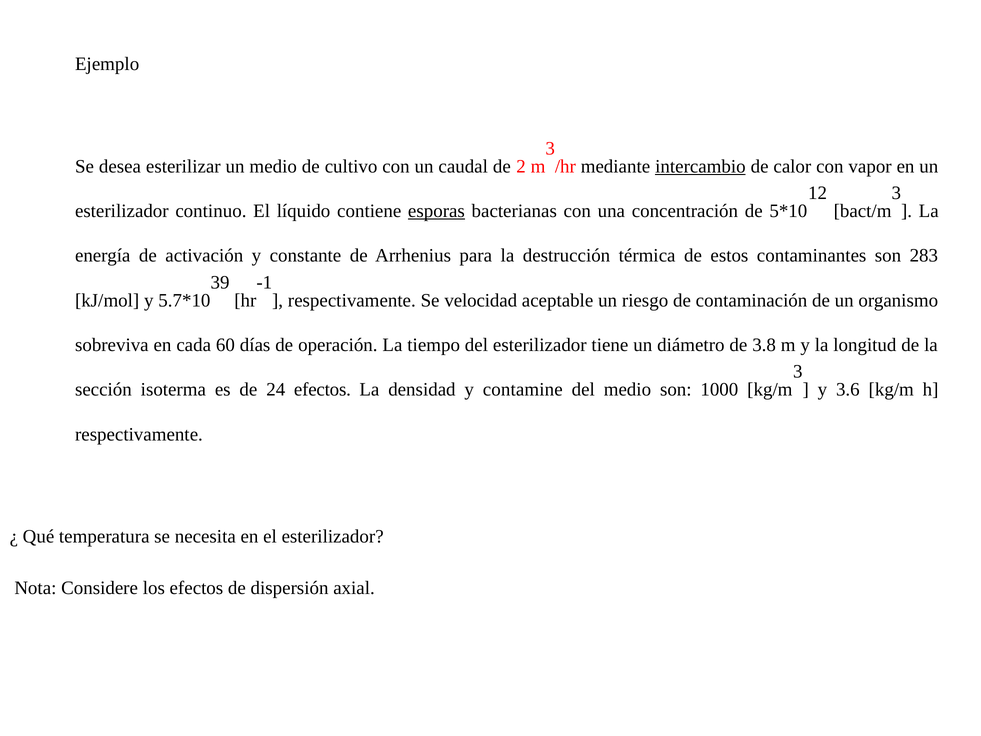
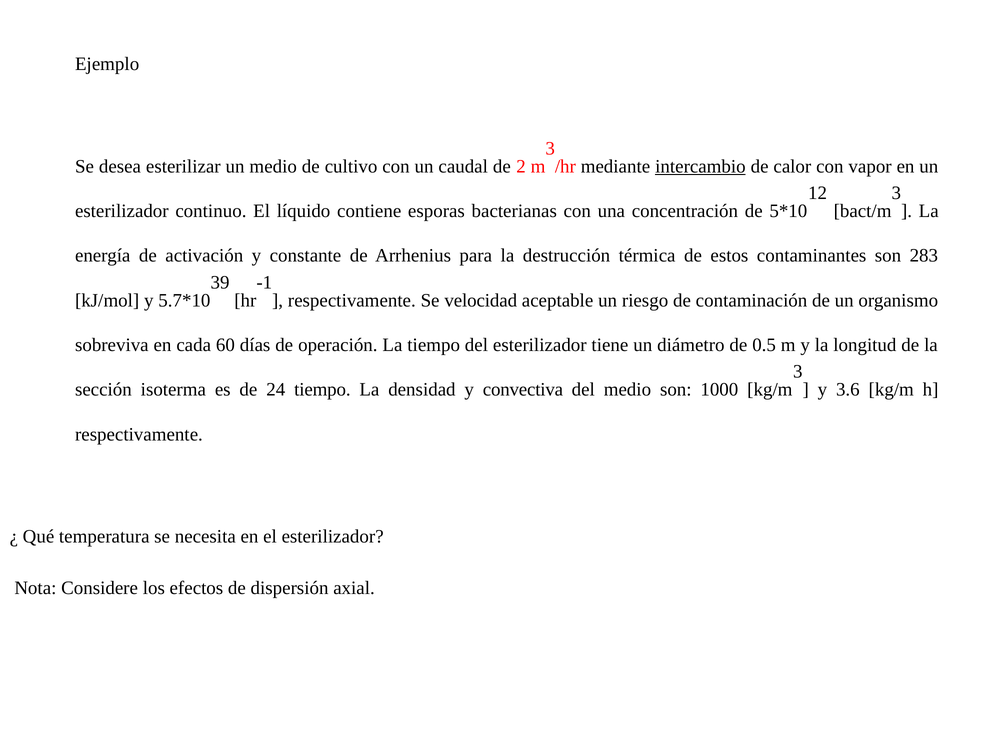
esporas underline: present -> none
3.8: 3.8 -> 0.5
24 efectos: efectos -> tiempo
contamine: contamine -> convectiva
